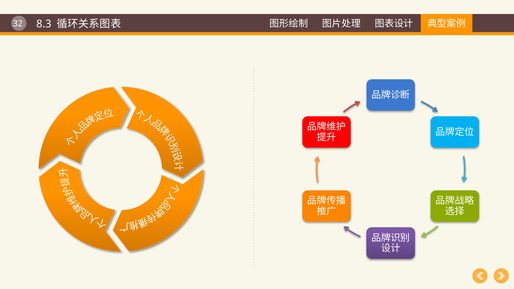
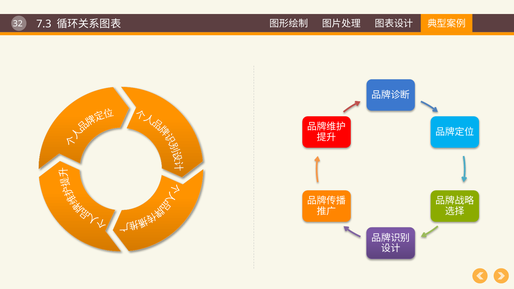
8.3: 8.3 -> 7.3
